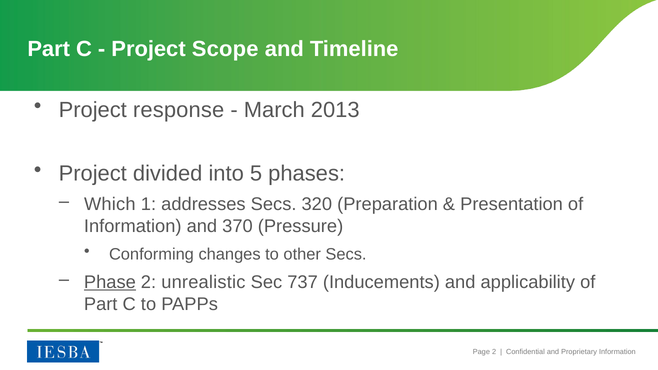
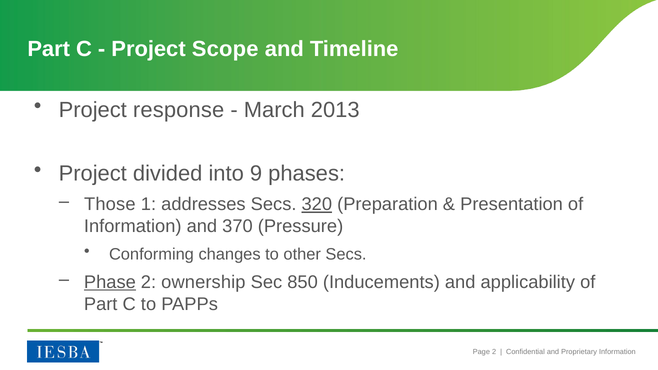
5: 5 -> 9
Which: Which -> Those
320 underline: none -> present
unrealistic: unrealistic -> ownership
737: 737 -> 850
